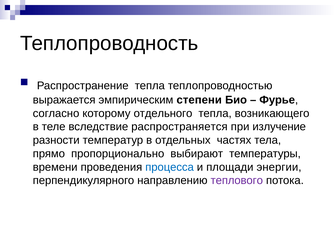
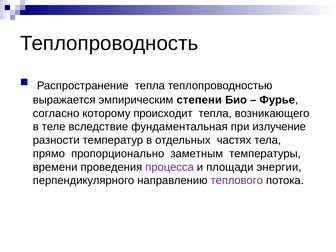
отдельного: отдельного -> происходит
распространяется: распространяется -> фундаментальная
выбирают: выбирают -> заметным
процесса colour: blue -> purple
